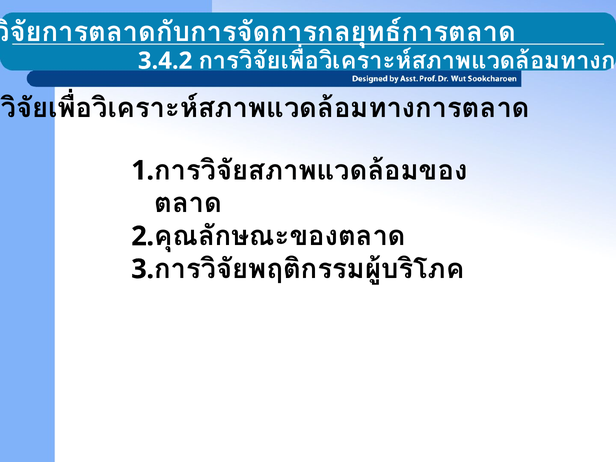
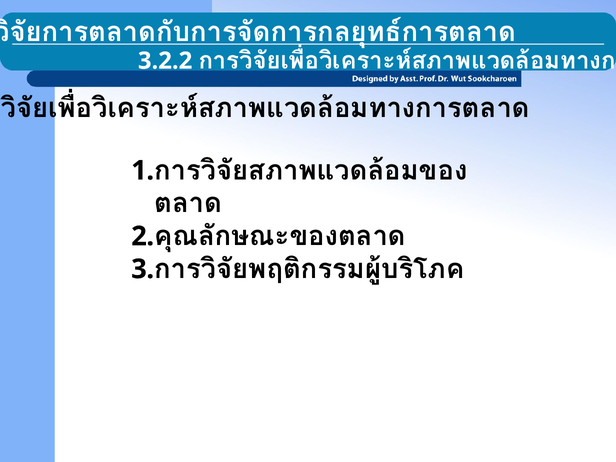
3.4.2: 3.4.2 -> 3.2.2
